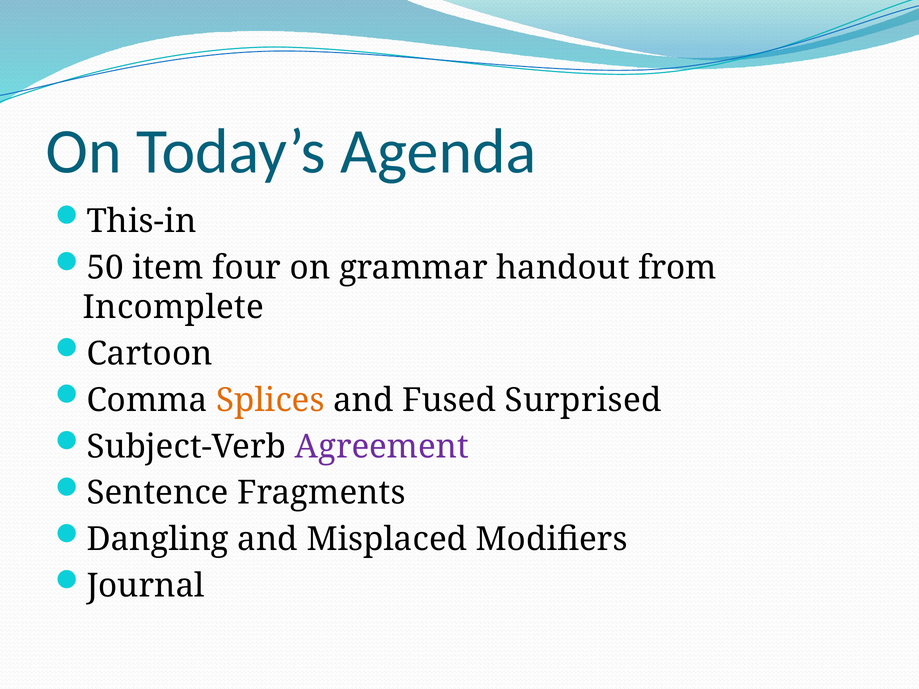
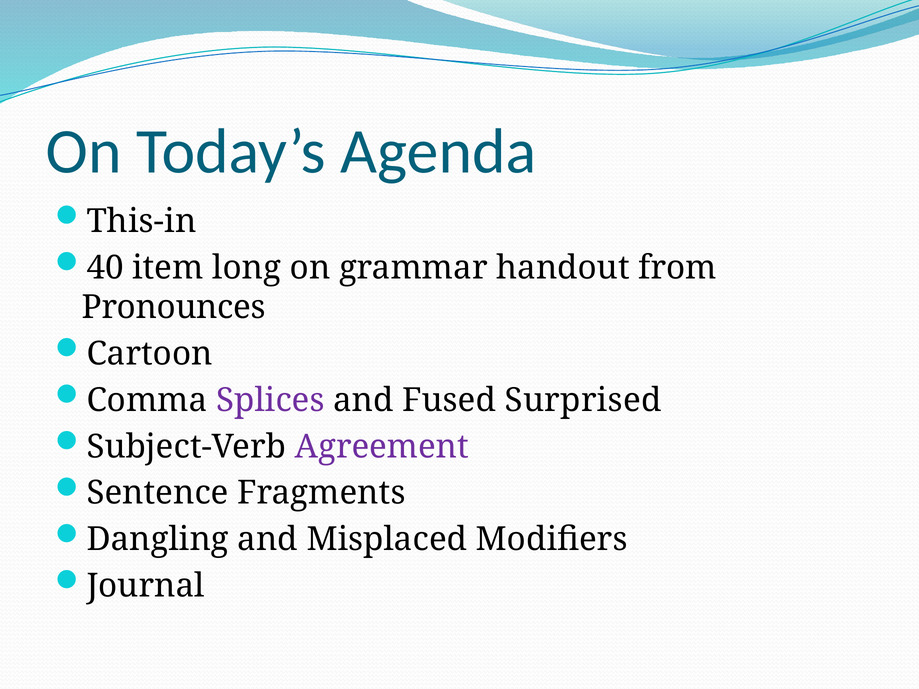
50: 50 -> 40
four: four -> long
Incomplete: Incomplete -> Pronounces
Splices colour: orange -> purple
